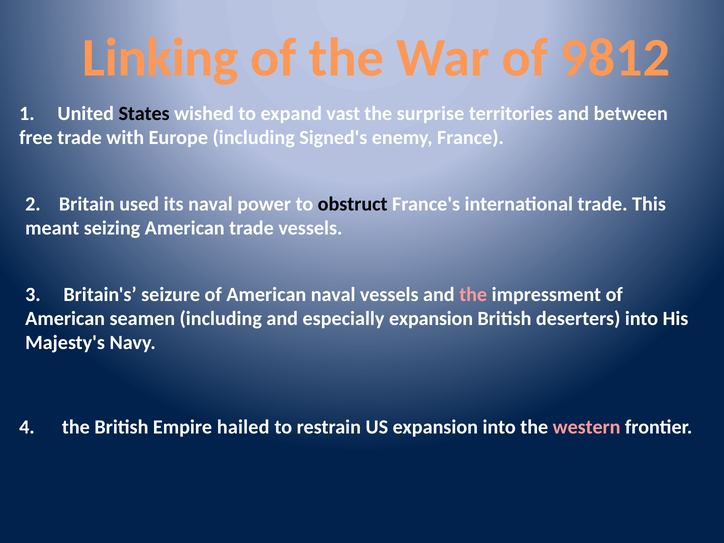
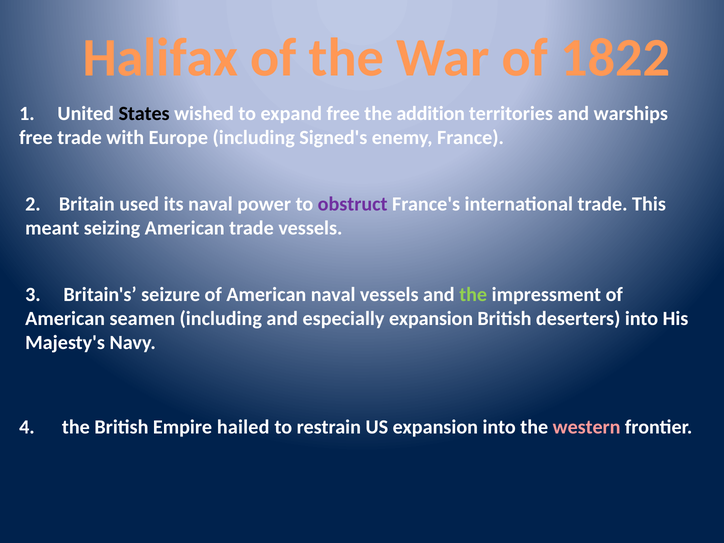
Linking: Linking -> Halifax
9812: 9812 -> 1822
expand vast: vast -> free
surprise: surprise -> addition
between: between -> warships
obstruct colour: black -> purple
the at (473, 295) colour: pink -> light green
